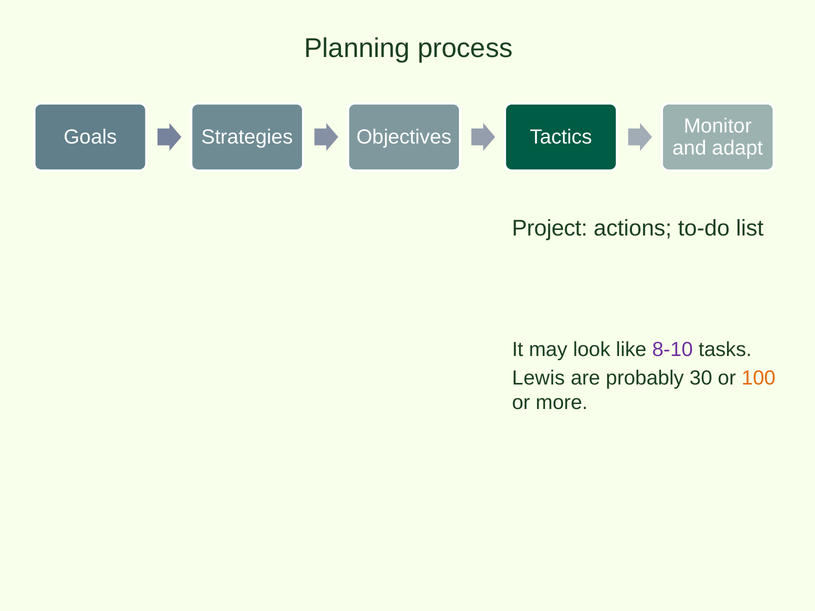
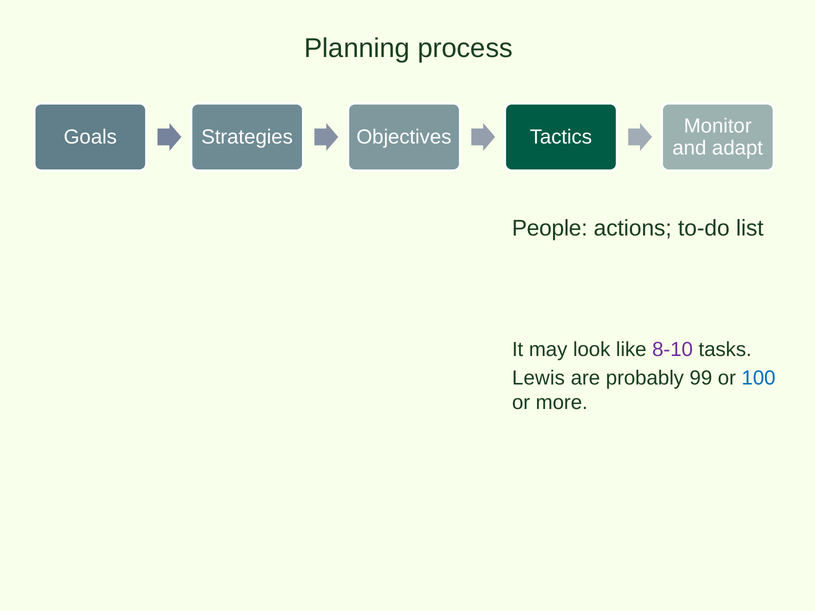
Project: Project -> People
30: 30 -> 99
100 colour: orange -> blue
